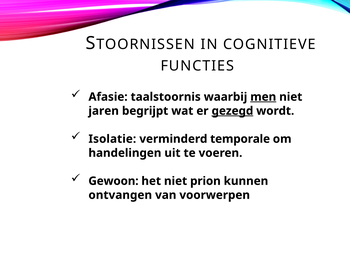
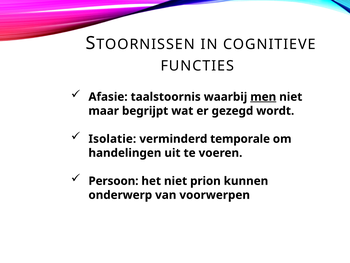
jaren: jaren -> maar
gezegd underline: present -> none
Gewoon: Gewoon -> Persoon
ontvangen: ontvangen -> onderwerp
